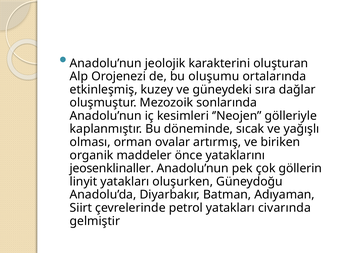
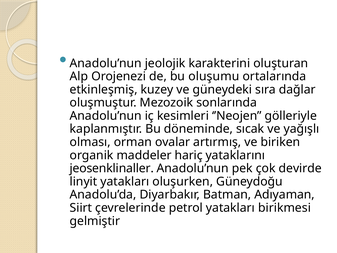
önce: önce -> hariç
göllerin: göllerin -> devirde
civarında: civarında -> birikmesi
